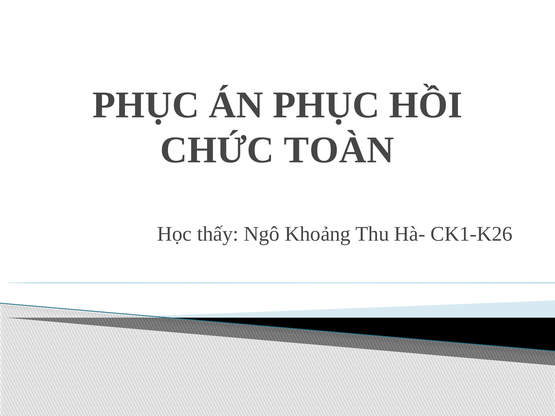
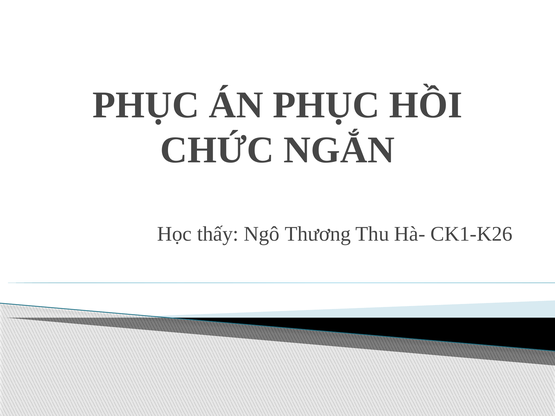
TOÀN: TOÀN -> NGẮN
Khoảng: Khoảng -> Thương
